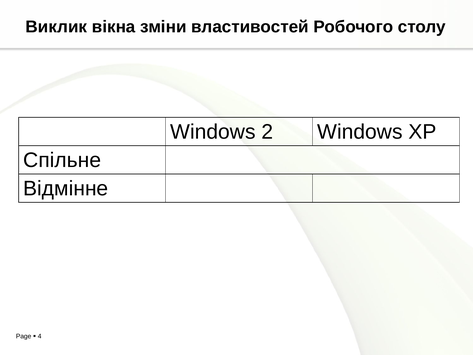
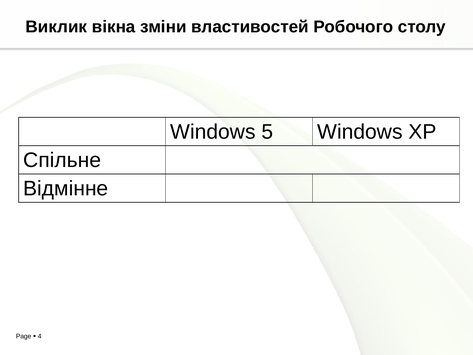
2: 2 -> 5
